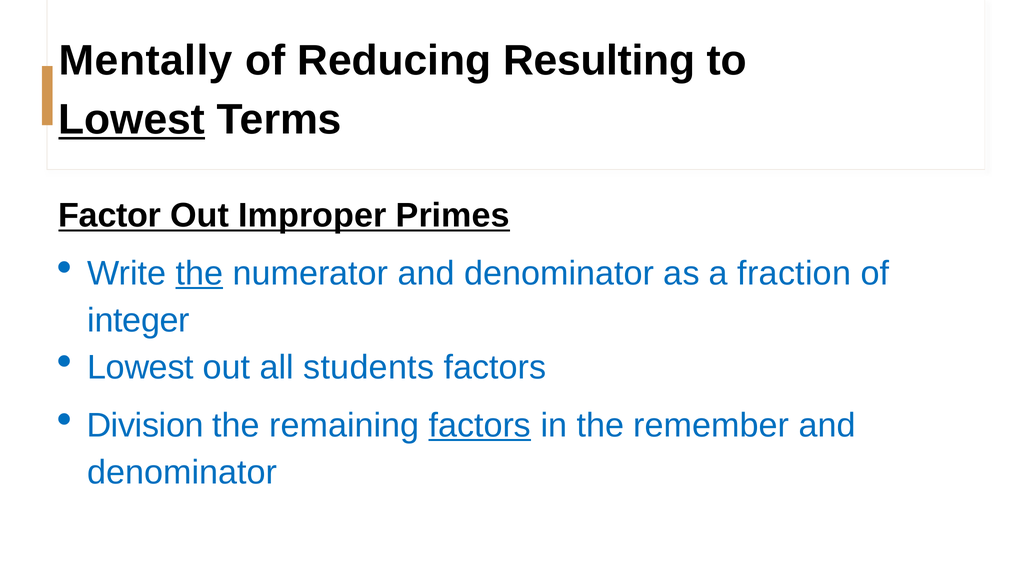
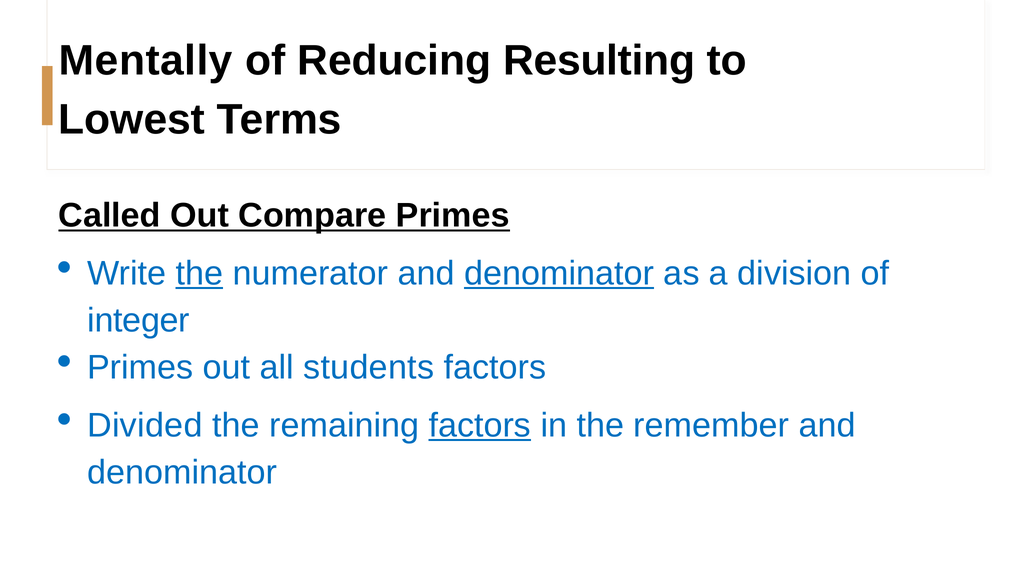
Lowest at (132, 120) underline: present -> none
Factor: Factor -> Called
Improper: Improper -> Compare
denominator at (559, 273) underline: none -> present
fraction: fraction -> division
Lowest at (140, 368): Lowest -> Primes
Division: Division -> Divided
